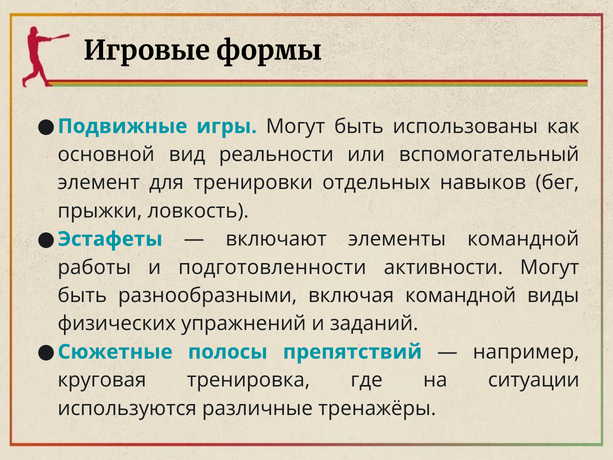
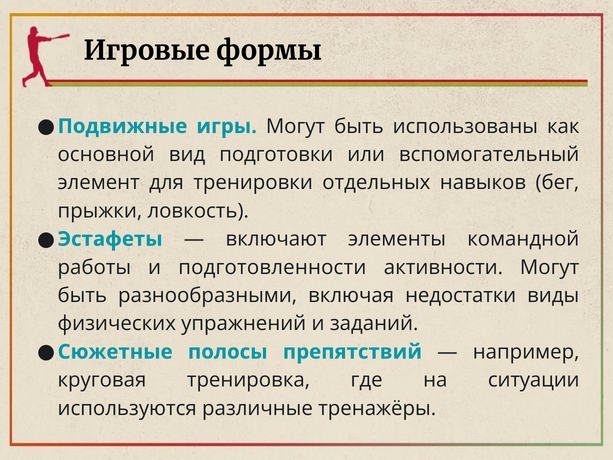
реальности: реальности -> подготовки
включая командной: командной -> недостатки
